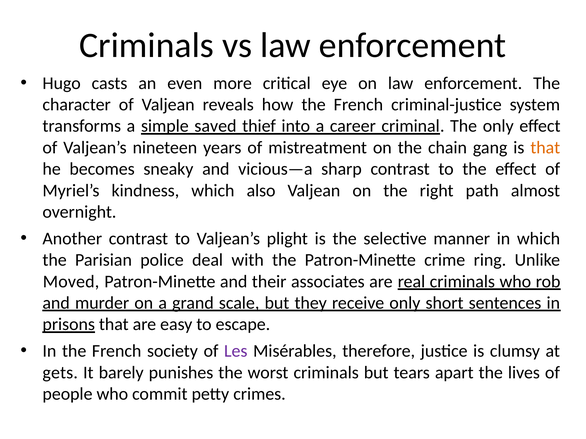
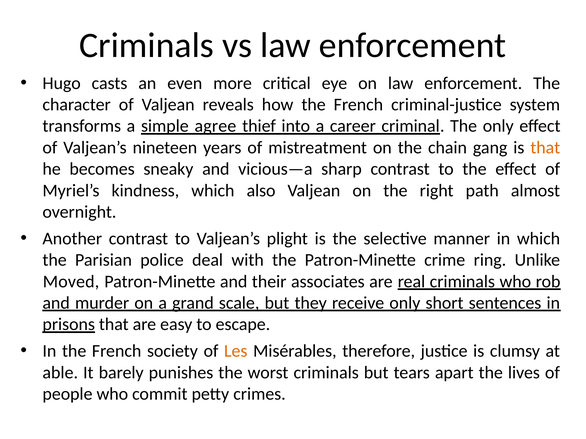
saved: saved -> agree
Les colour: purple -> orange
gets: gets -> able
